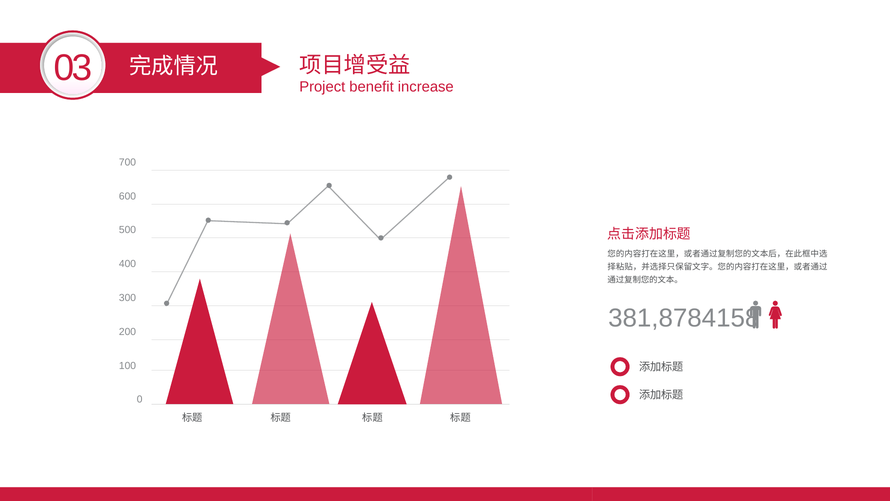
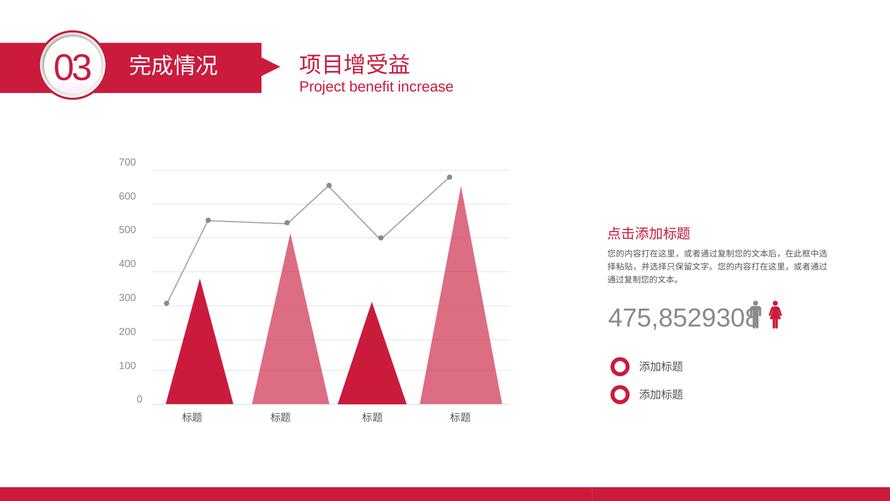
381,8784158: 381,8784158 -> 475,8529308
